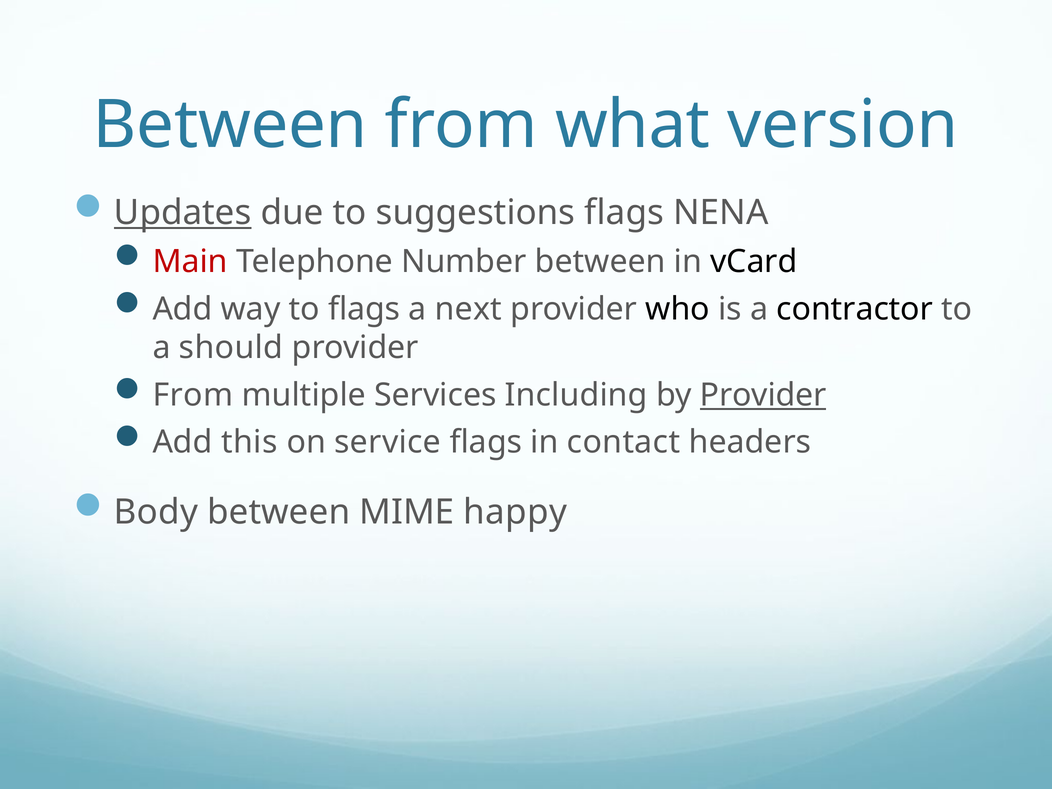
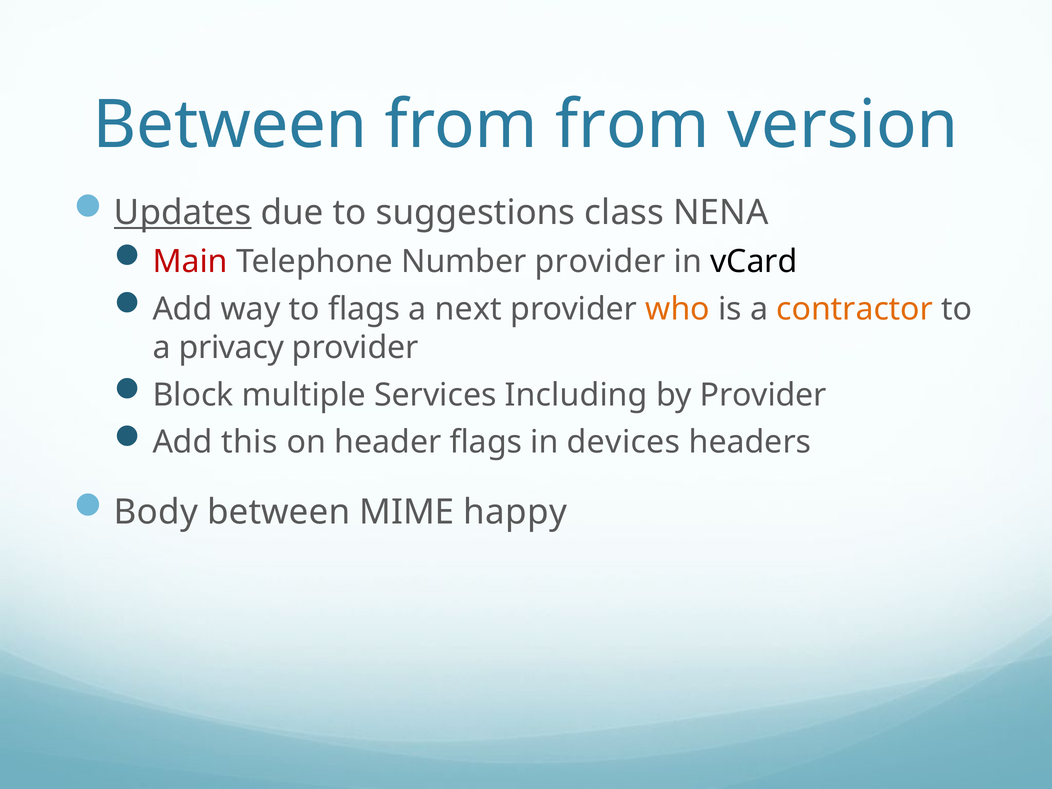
from what: what -> from
suggestions flags: flags -> class
Number between: between -> provider
who colour: black -> orange
contractor colour: black -> orange
should: should -> privacy
From at (193, 395): From -> Block
Provider at (763, 395) underline: present -> none
service: service -> header
contact: contact -> devices
